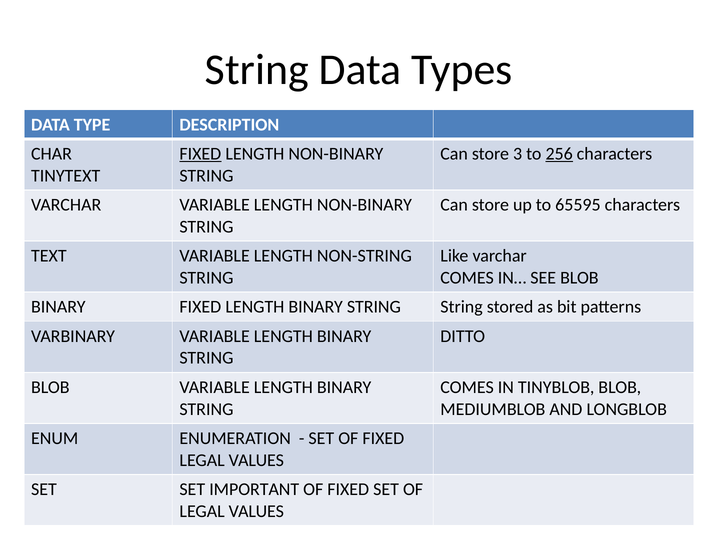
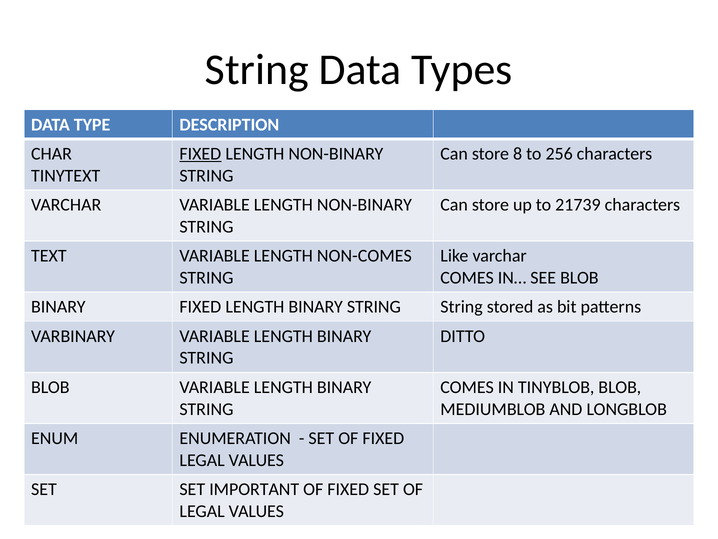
3: 3 -> 8
256 underline: present -> none
65595: 65595 -> 21739
NON-STRING: NON-STRING -> NON-COMES
